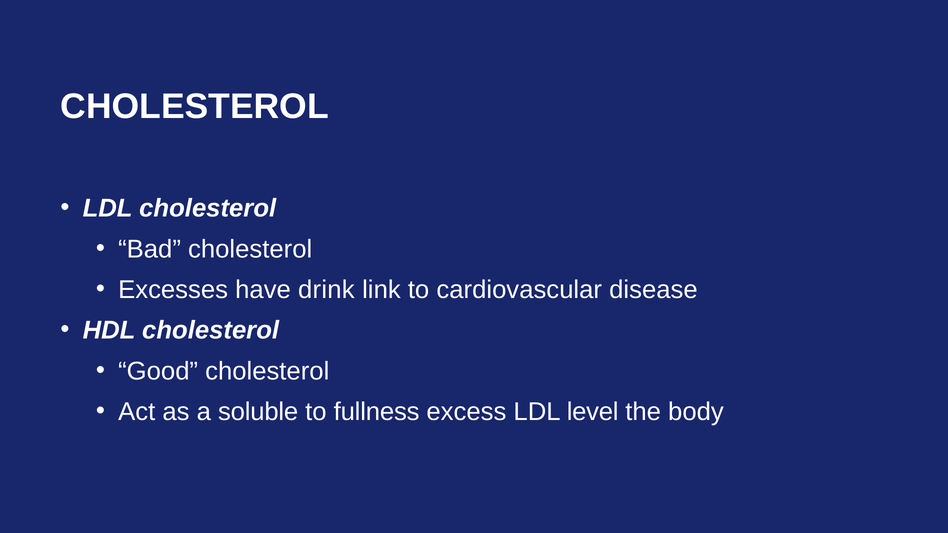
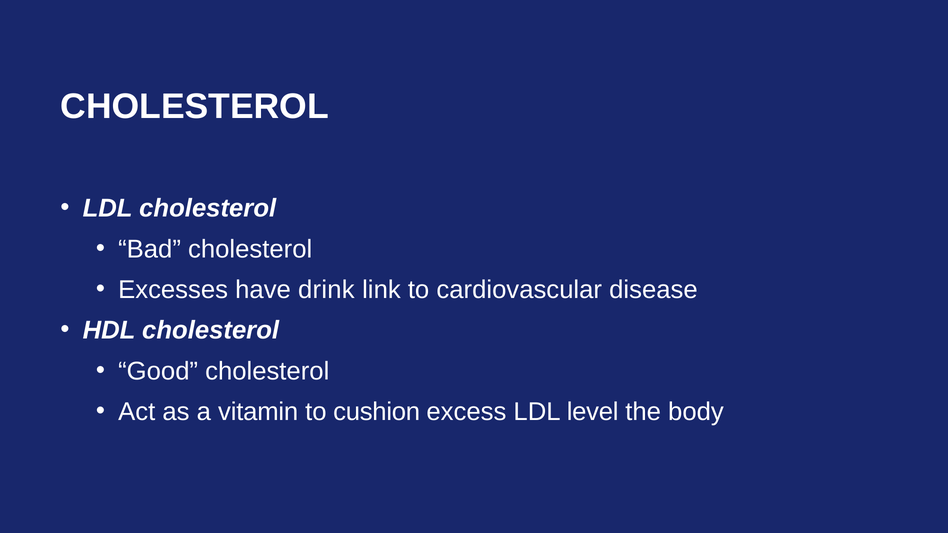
soluble: soluble -> vitamin
fullness: fullness -> cushion
